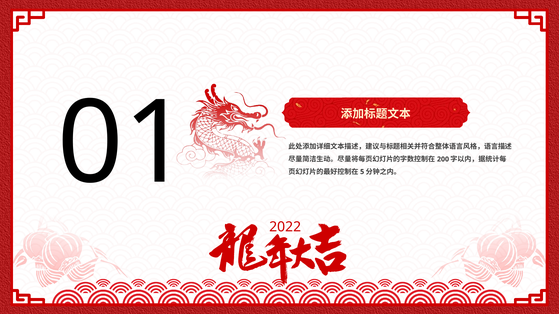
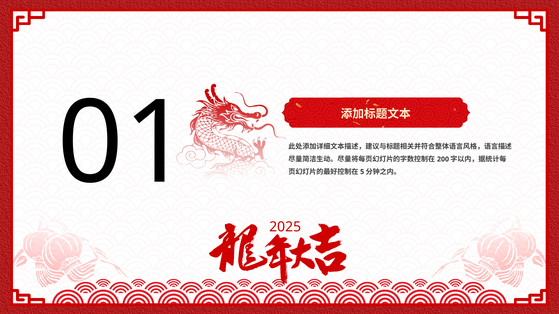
2022: 2022 -> 2025
